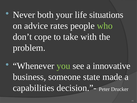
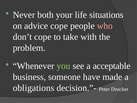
advice rates: rates -> cope
who colour: light green -> pink
innovative: innovative -> acceptable
state: state -> have
capabilities: capabilities -> obligations
